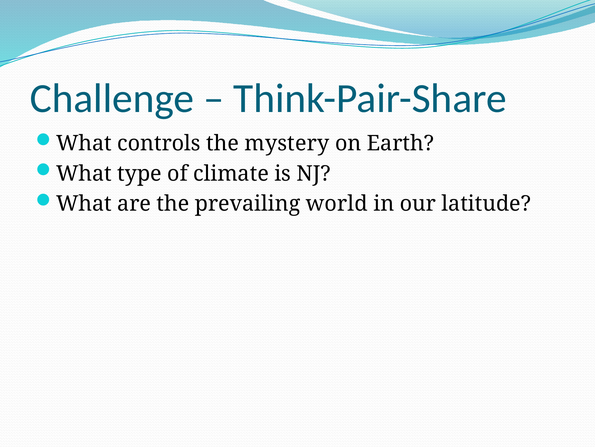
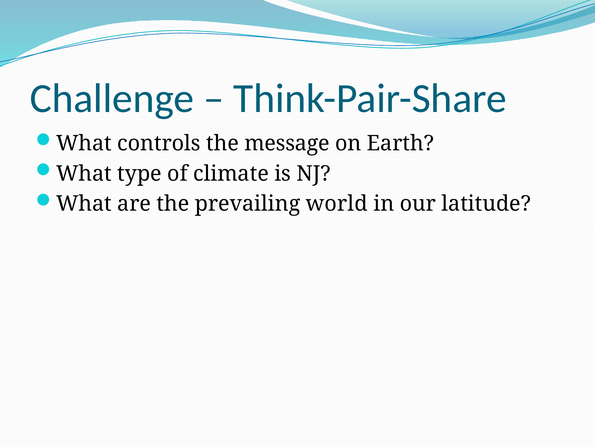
mystery: mystery -> message
